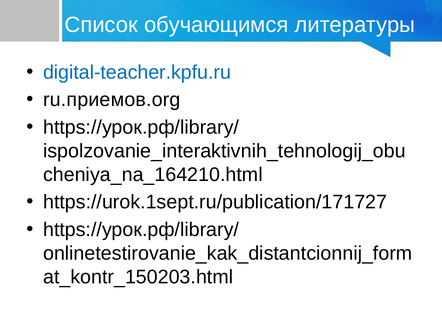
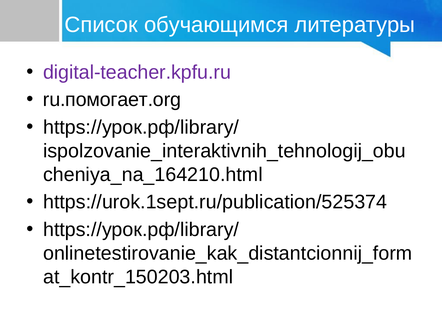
digital-teacher.kpfu.ru colour: blue -> purple
ru.приемов.org: ru.приемов.org -> ru.помогает.org
https://urok.1sept.ru/publication/171727: https://urok.1sept.ru/publication/171727 -> https://urok.1sept.ru/publication/525374
